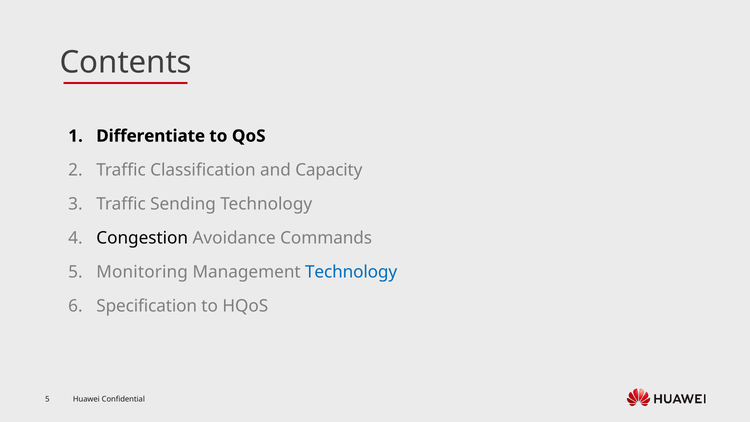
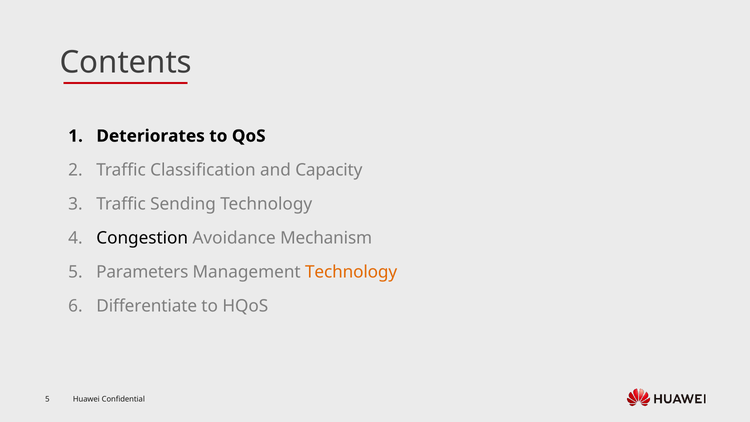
Differentiate: Differentiate -> Deteriorates
Commands: Commands -> Mechanism
Monitoring: Monitoring -> Parameters
Technology at (351, 272) colour: blue -> orange
Specification: Specification -> Differentiate
